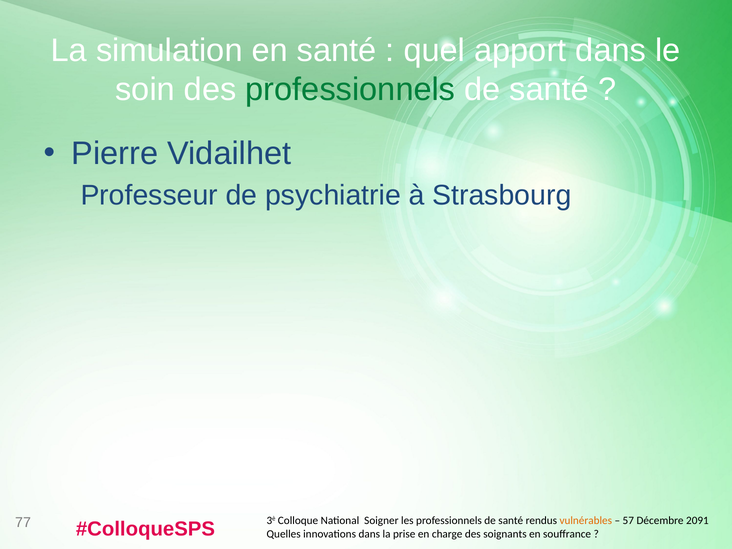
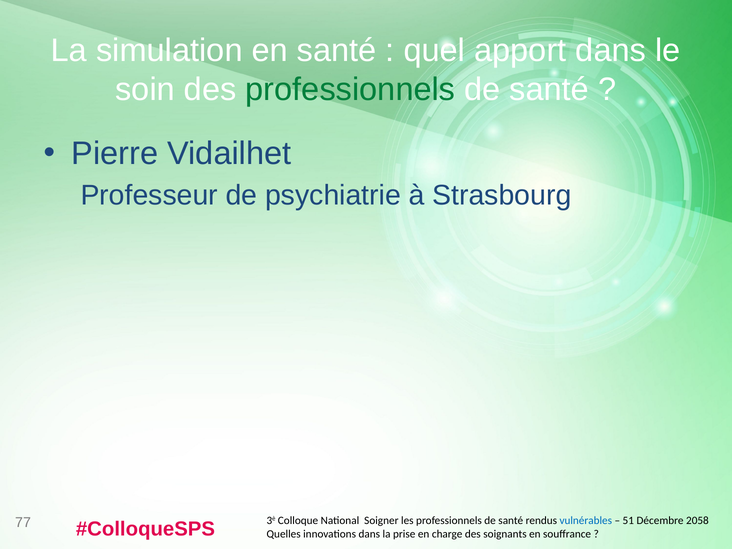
vulnérables colour: orange -> blue
57: 57 -> 51
2091: 2091 -> 2058
